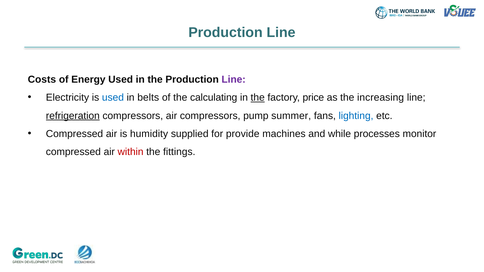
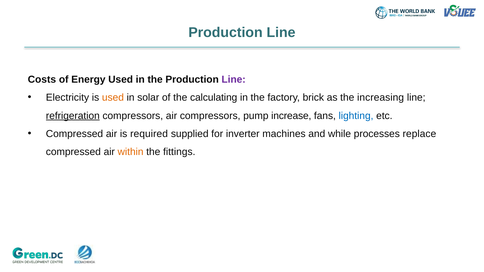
used at (113, 98) colour: blue -> orange
belts: belts -> solar
the at (258, 98) underline: present -> none
price: price -> brick
summer: summer -> increase
humidity: humidity -> required
provide: provide -> inverter
monitor: monitor -> replace
within colour: red -> orange
